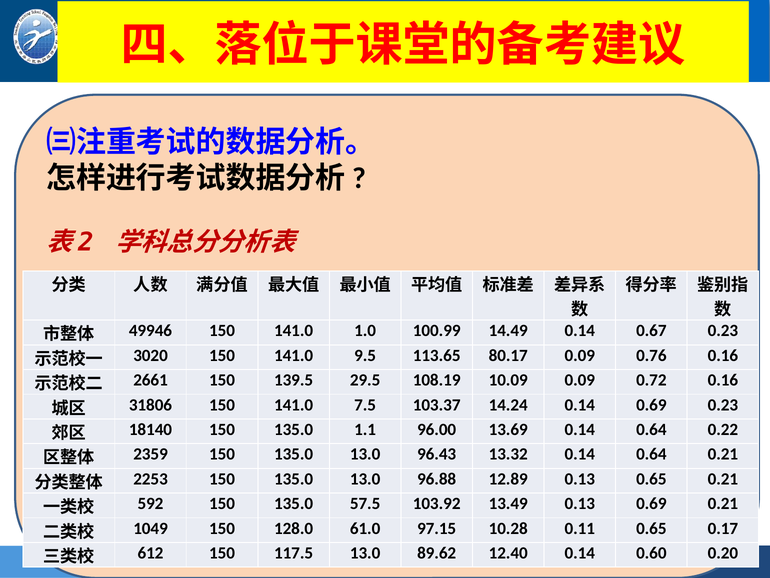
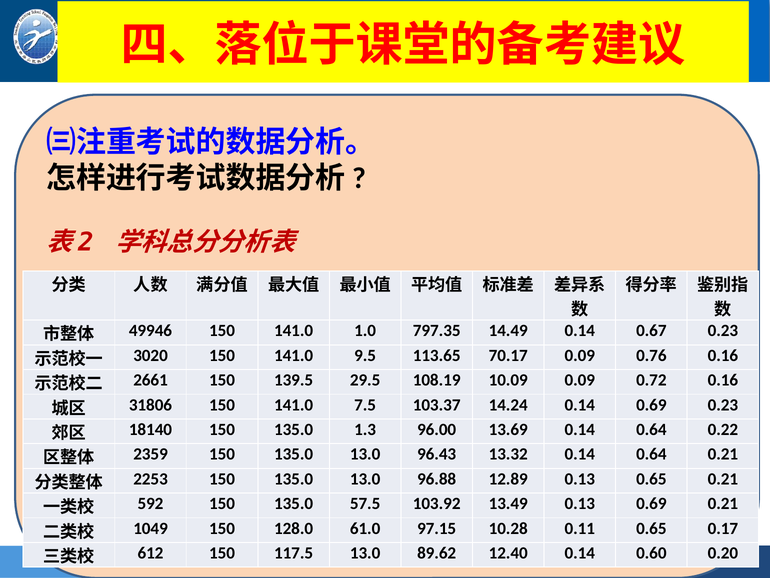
100.99: 100.99 -> 797.35
80.17: 80.17 -> 70.17
1.1: 1.1 -> 1.3
